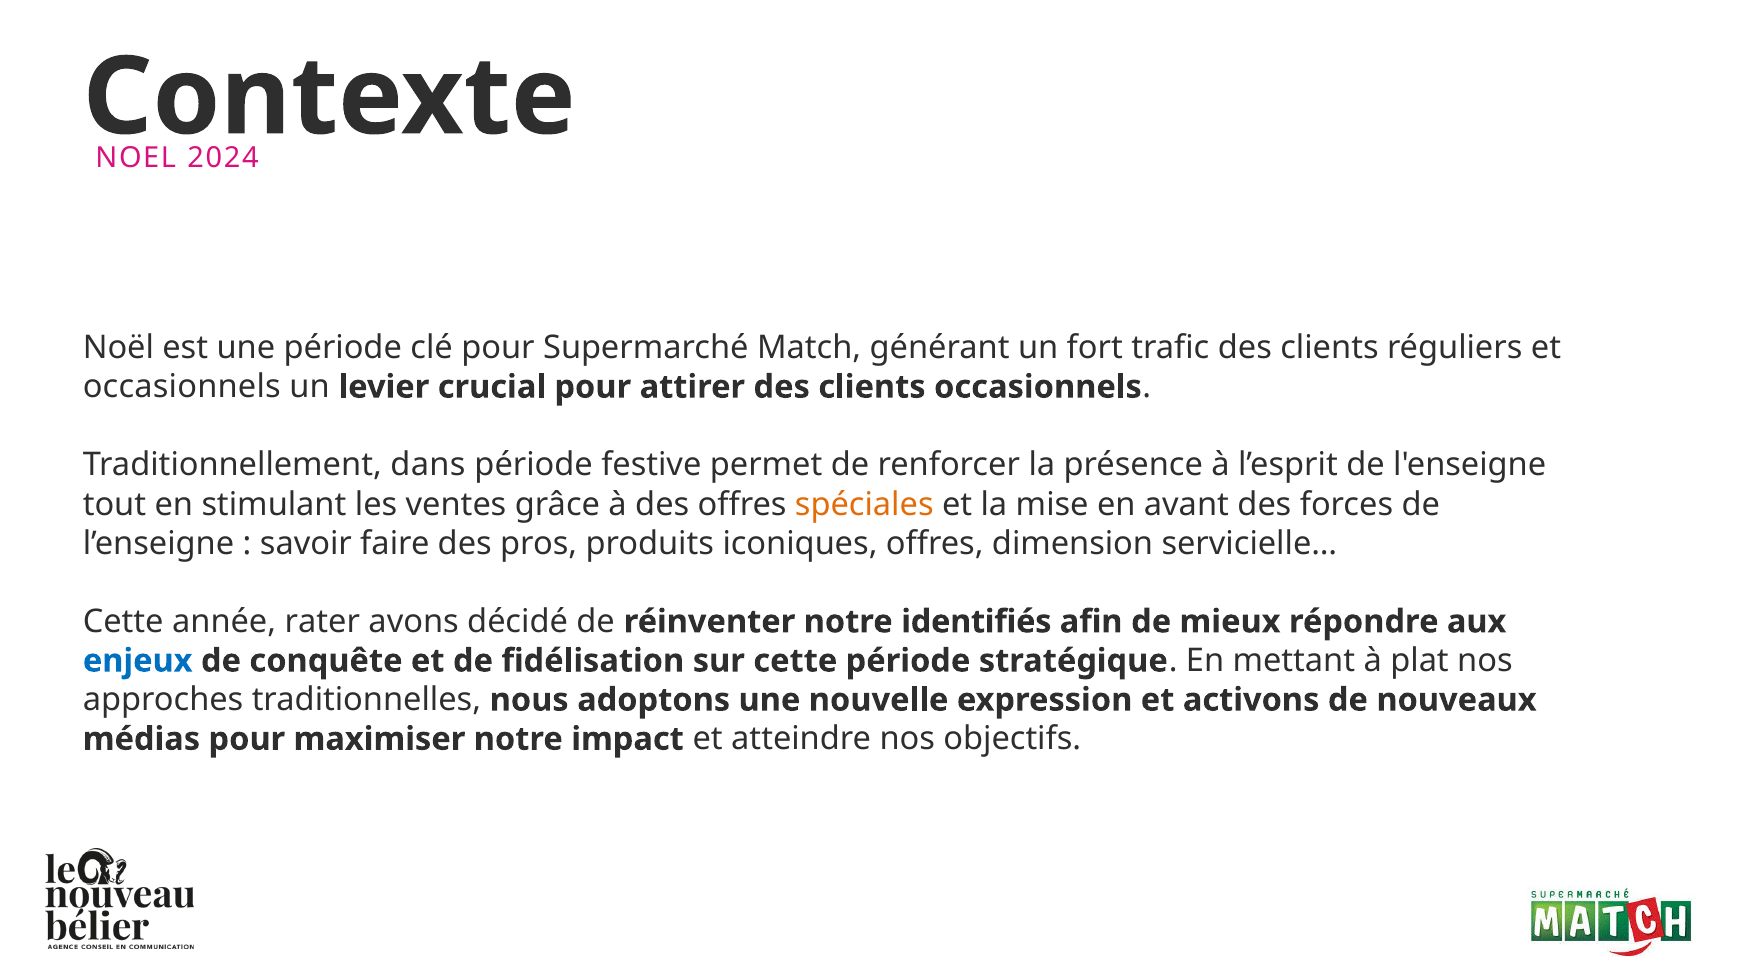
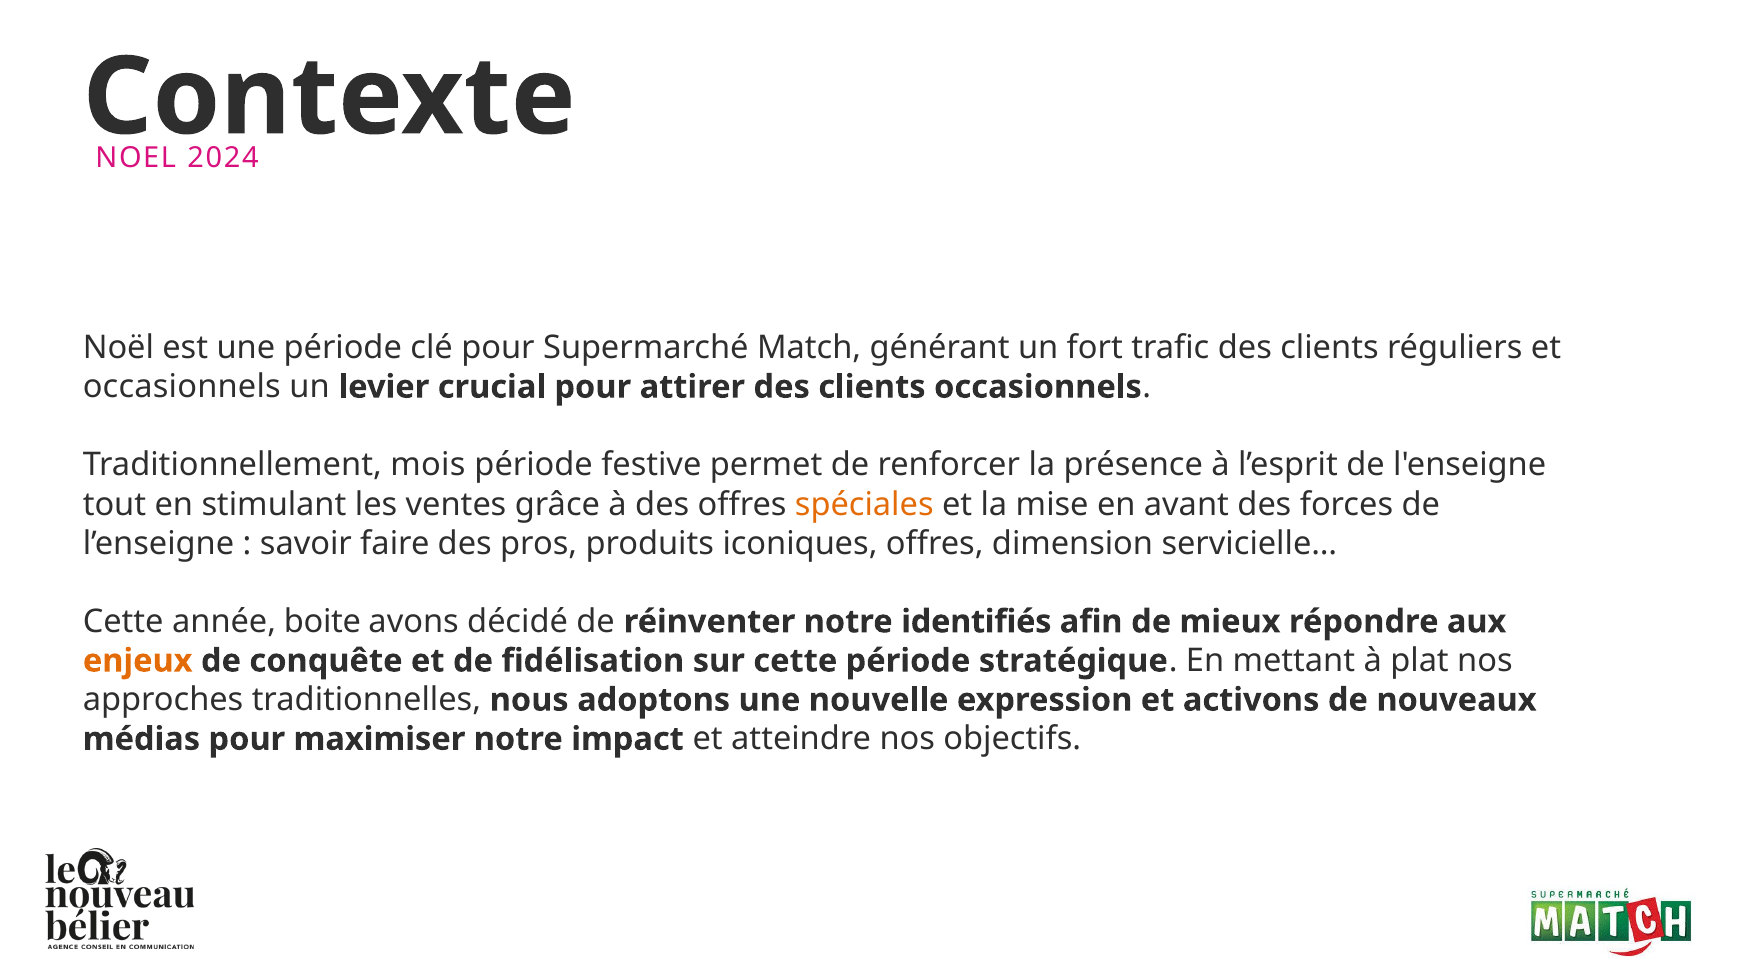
dans: dans -> mois
rater: rater -> boite
enjeux colour: blue -> orange
